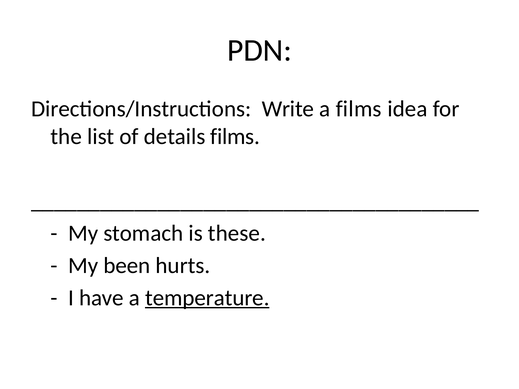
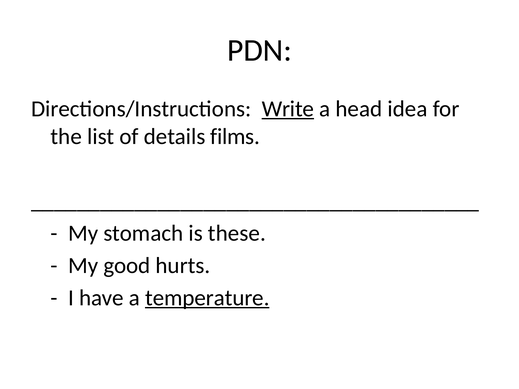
Write underline: none -> present
a films: films -> head
been: been -> good
